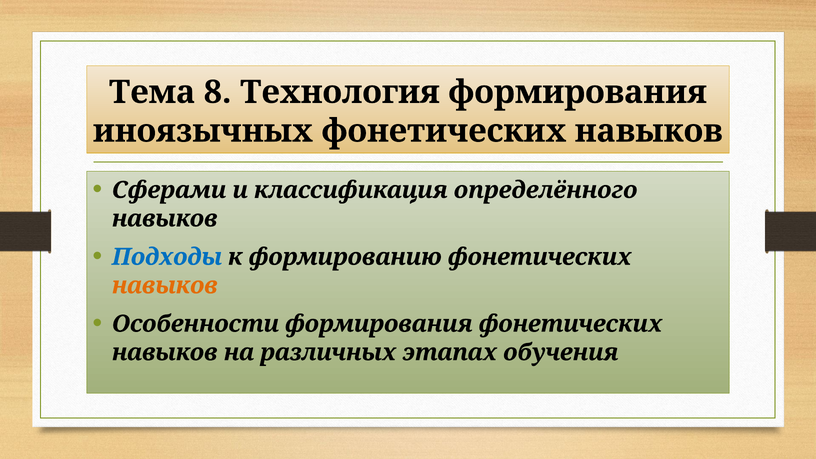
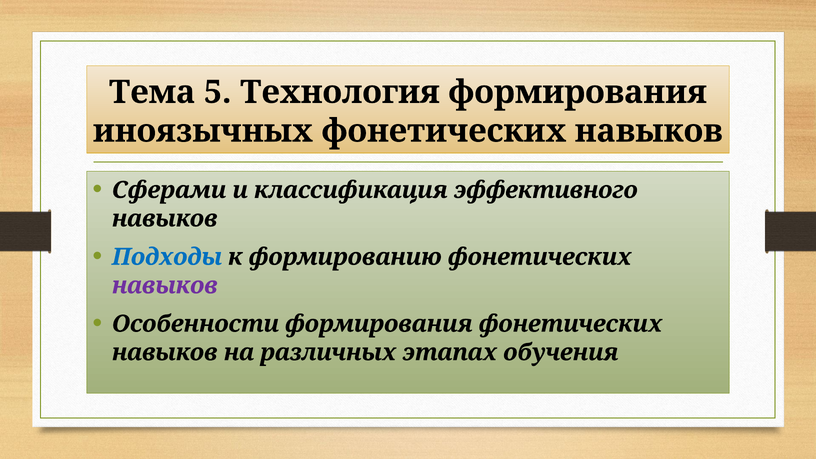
8: 8 -> 5
определённого: определённого -> эффективного
навыков at (165, 285) colour: orange -> purple
